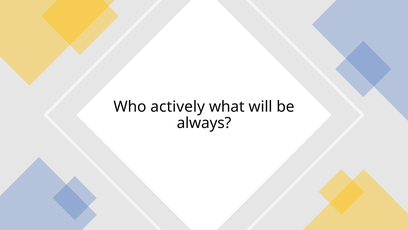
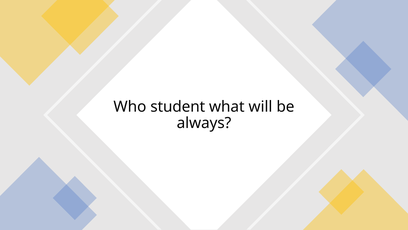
actively: actively -> student
